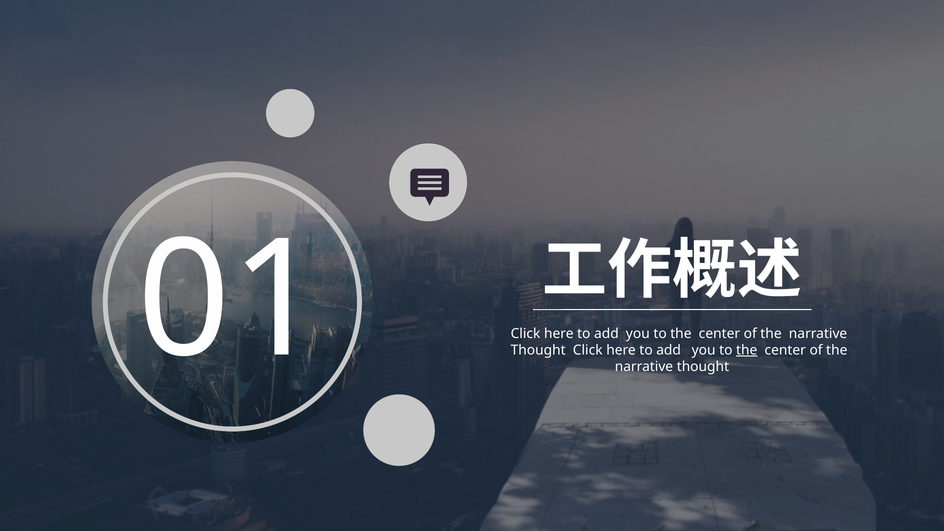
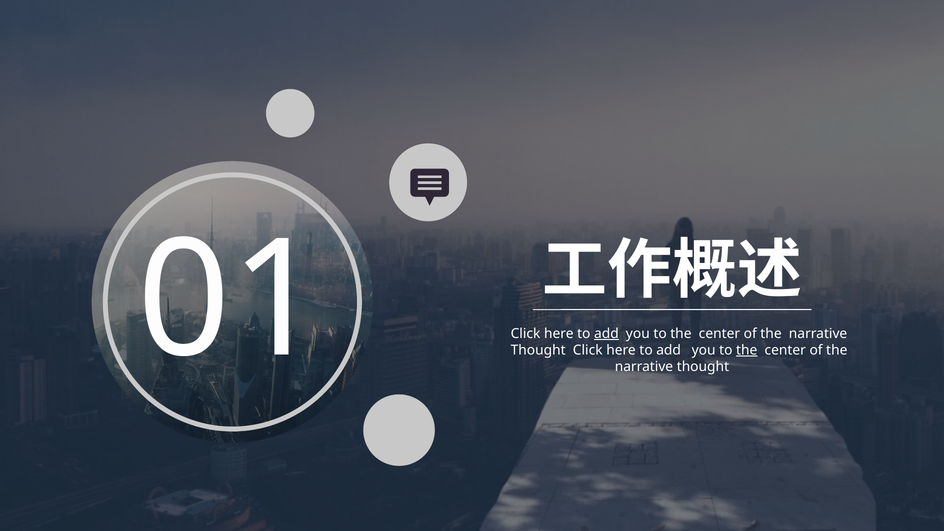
add at (606, 334) underline: none -> present
